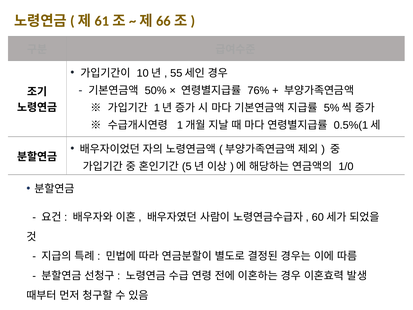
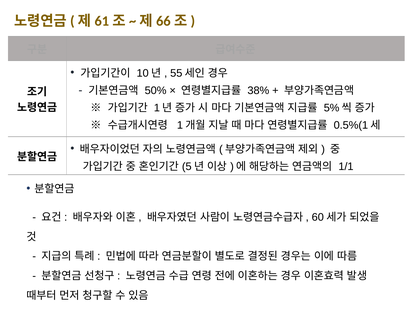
76%: 76% -> 38%
1/0: 1/0 -> 1/1
